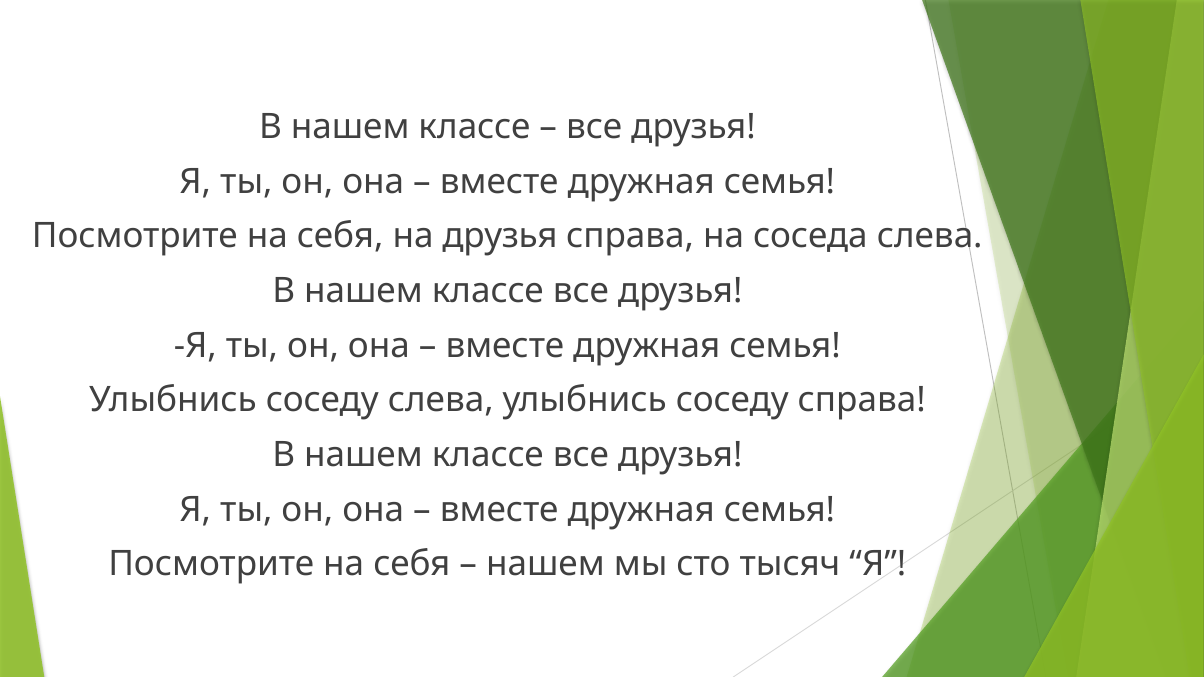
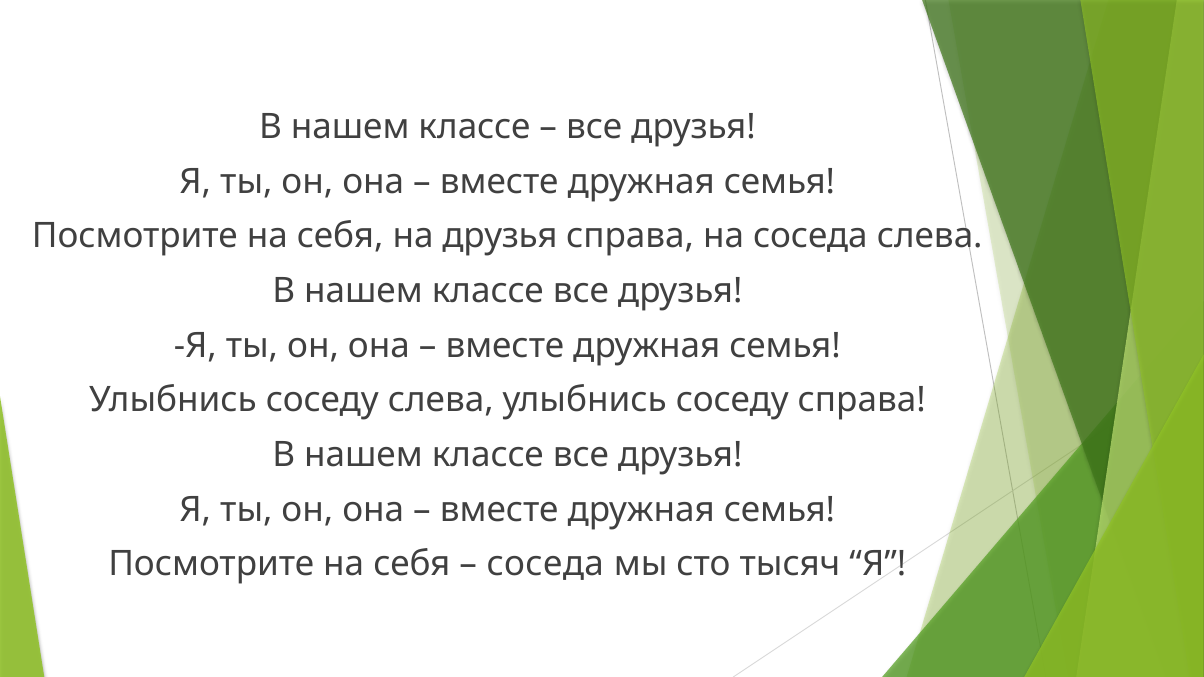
нашем at (545, 565): нашем -> соседа
